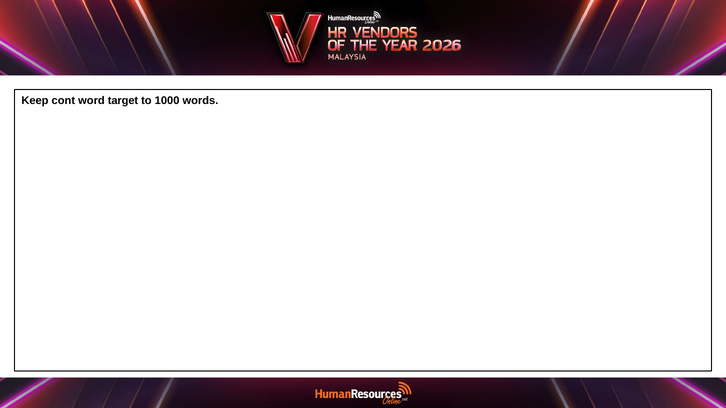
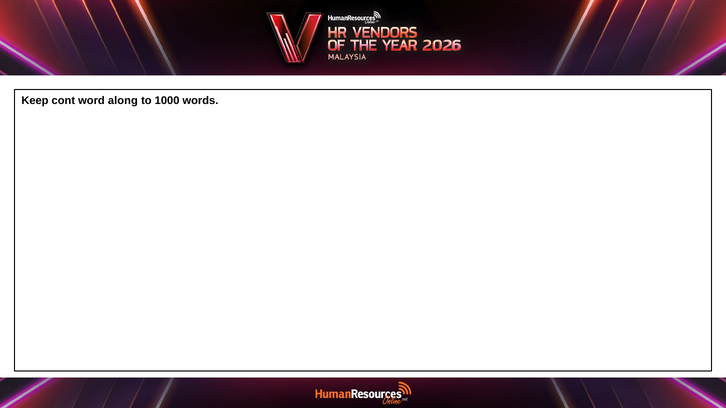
target: target -> along
